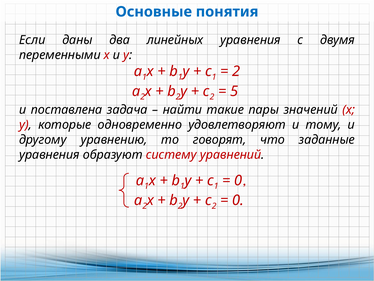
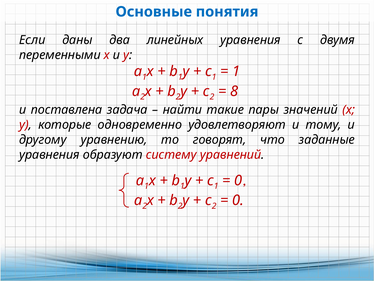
2 at (236, 71): 2 -> 1
5: 5 -> 8
